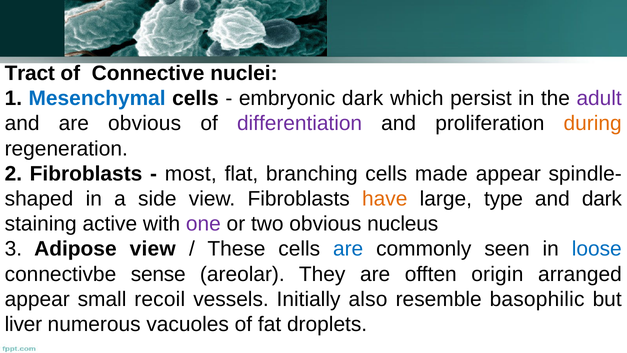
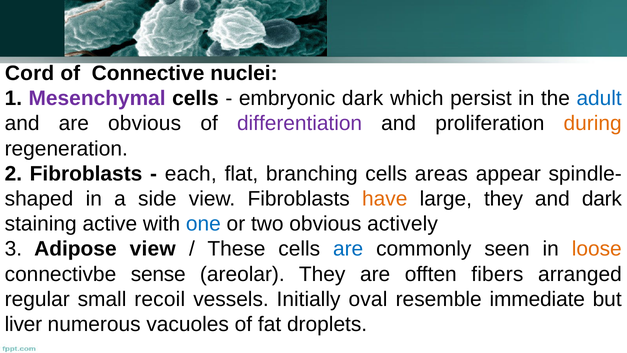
Tract: Tract -> Cord
Mesenchymal colour: blue -> purple
adult colour: purple -> blue
most: most -> each
made: made -> areas
large type: type -> they
one colour: purple -> blue
nucleus: nucleus -> actively
loose colour: blue -> orange
origin: origin -> fibers
appear at (37, 299): appear -> regular
also: also -> oval
basophilic: basophilic -> immediate
